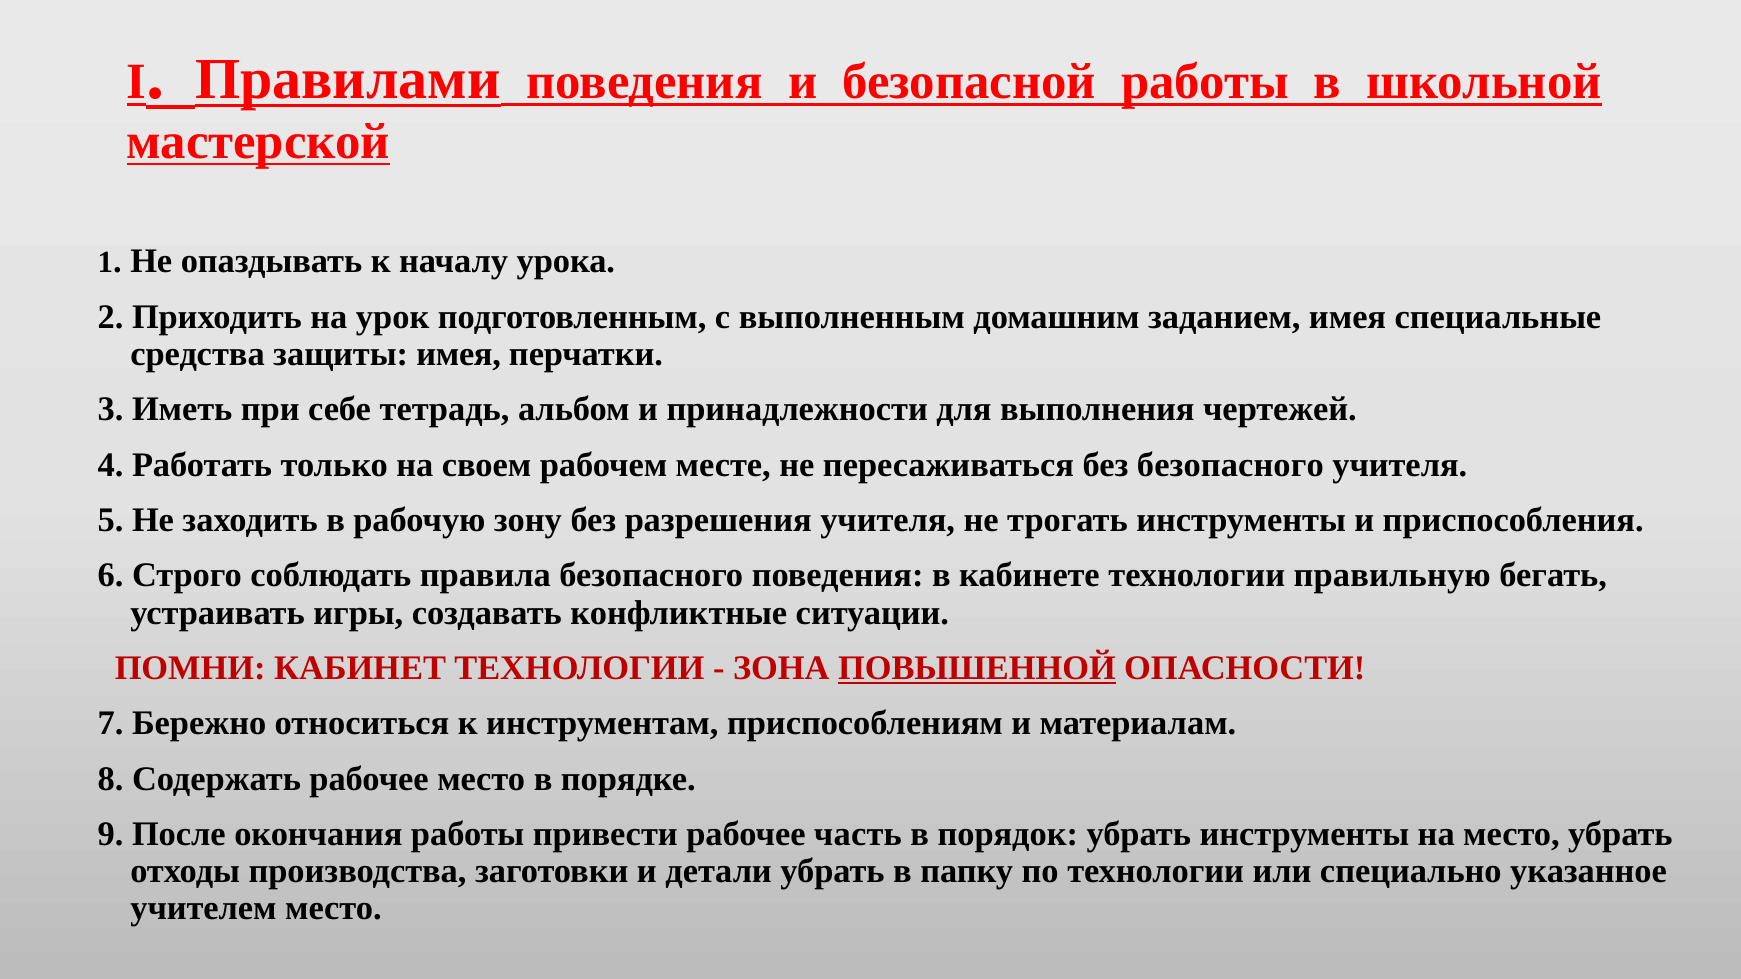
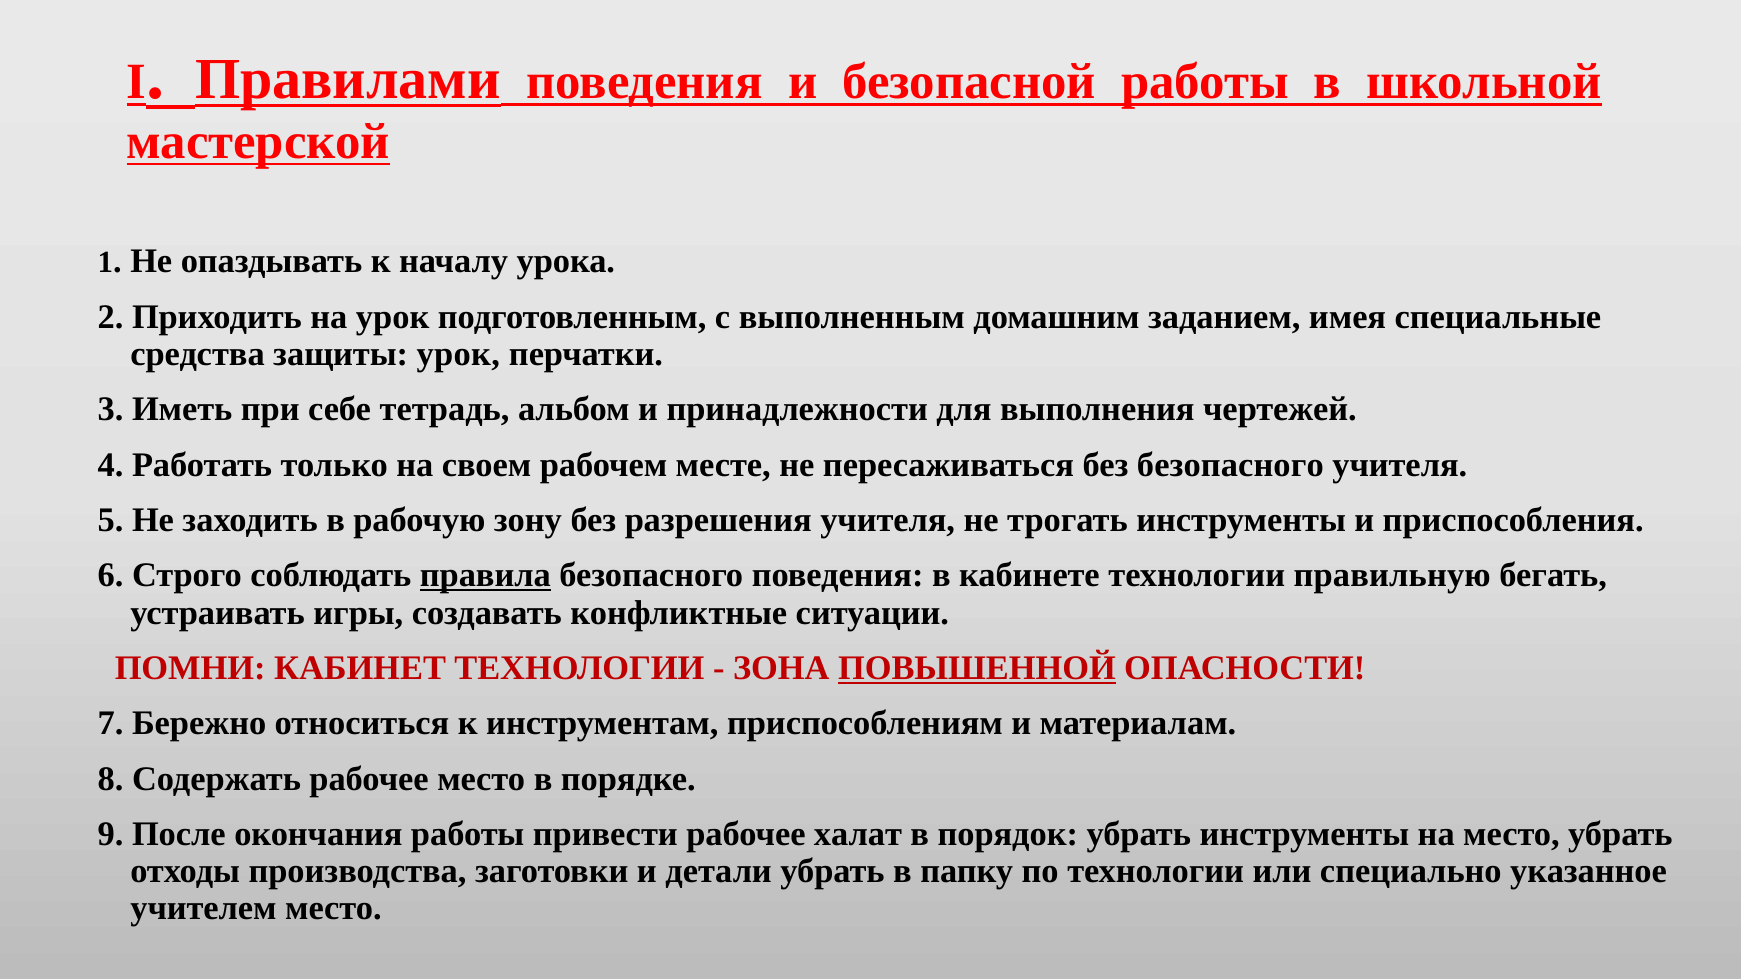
защиты имея: имея -> урок
правила underline: none -> present
часть: часть -> халат
